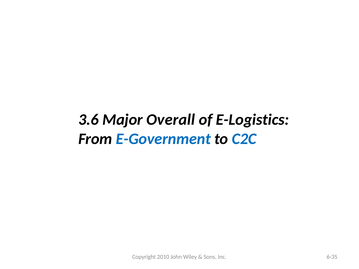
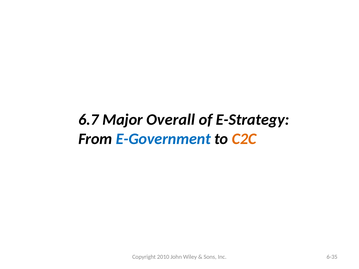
3.6: 3.6 -> 6.7
E-Logistics: E-Logistics -> E-Strategy
C2C colour: blue -> orange
